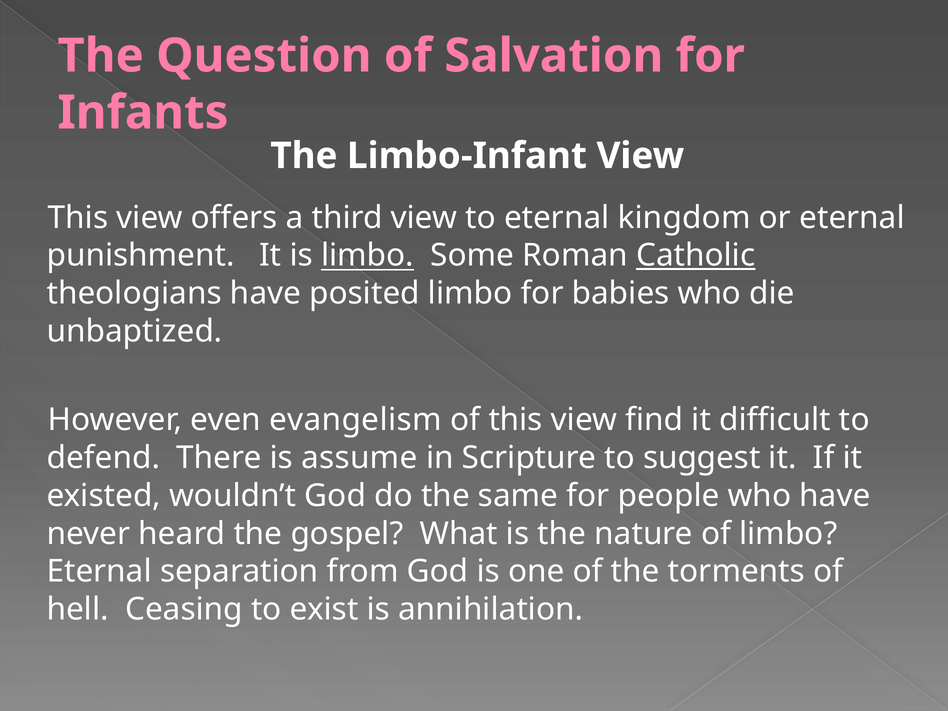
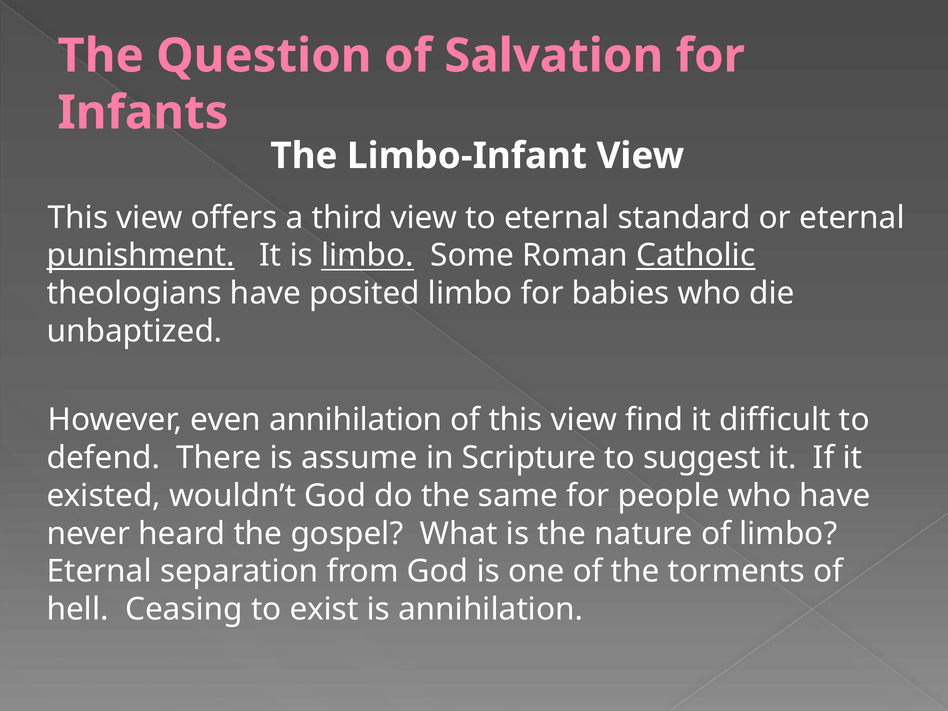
kingdom: kingdom -> standard
punishment underline: none -> present
even evangelism: evangelism -> annihilation
